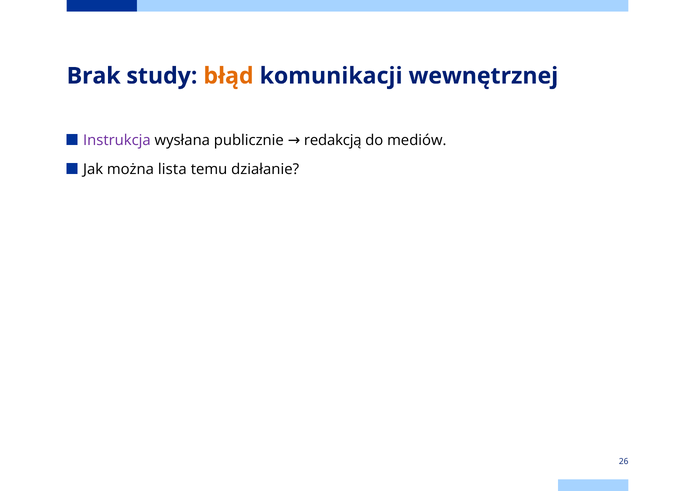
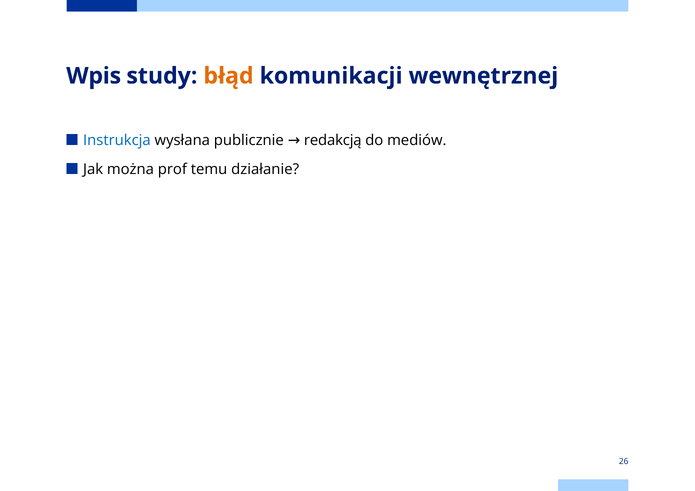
Brak: Brak -> Wpis
Instrukcja colour: purple -> blue
lista: lista -> prof
